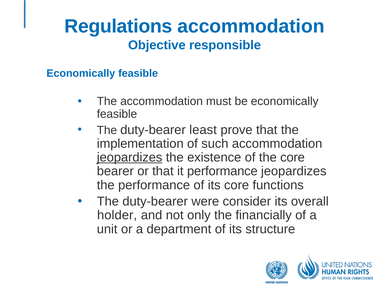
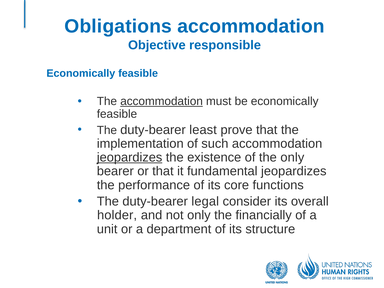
Regulations: Regulations -> Obligations
accommodation at (162, 101) underline: none -> present
the core: core -> only
it performance: performance -> fundamental
were: were -> legal
